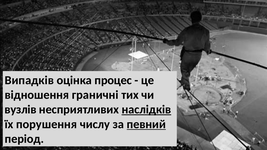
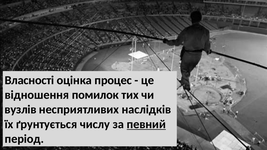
Випадків: Випадків -> Власності
граничні: граничні -> помилок
наслідків underline: present -> none
порушення: порушення -> ґрунтується
